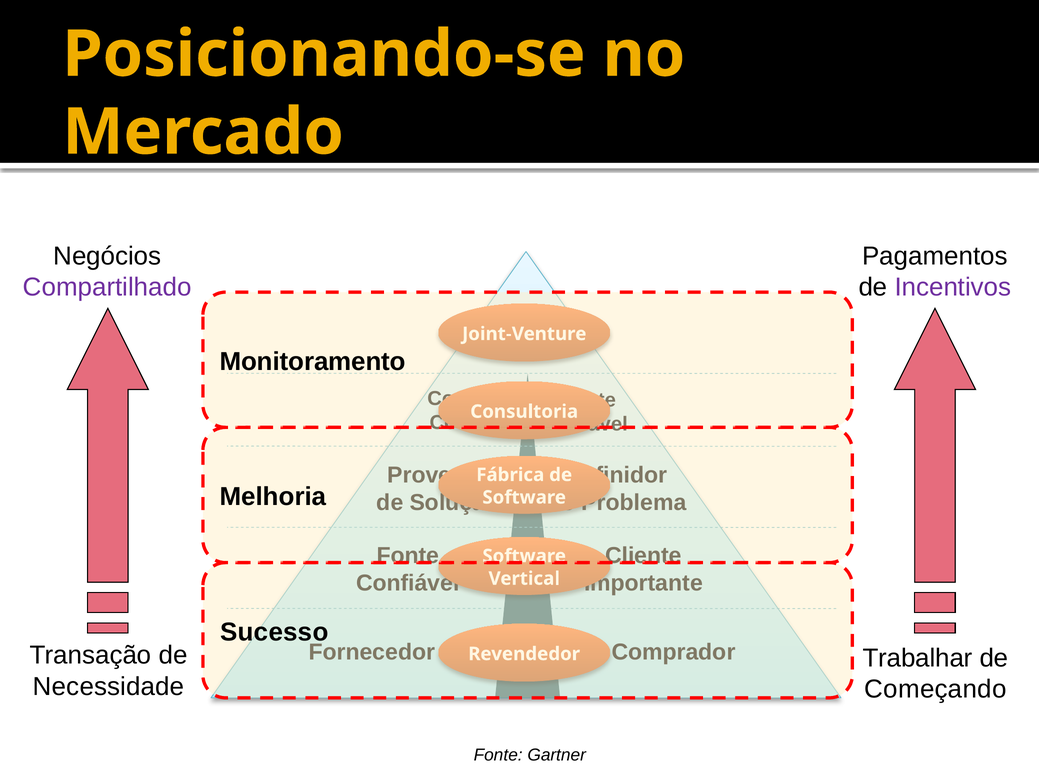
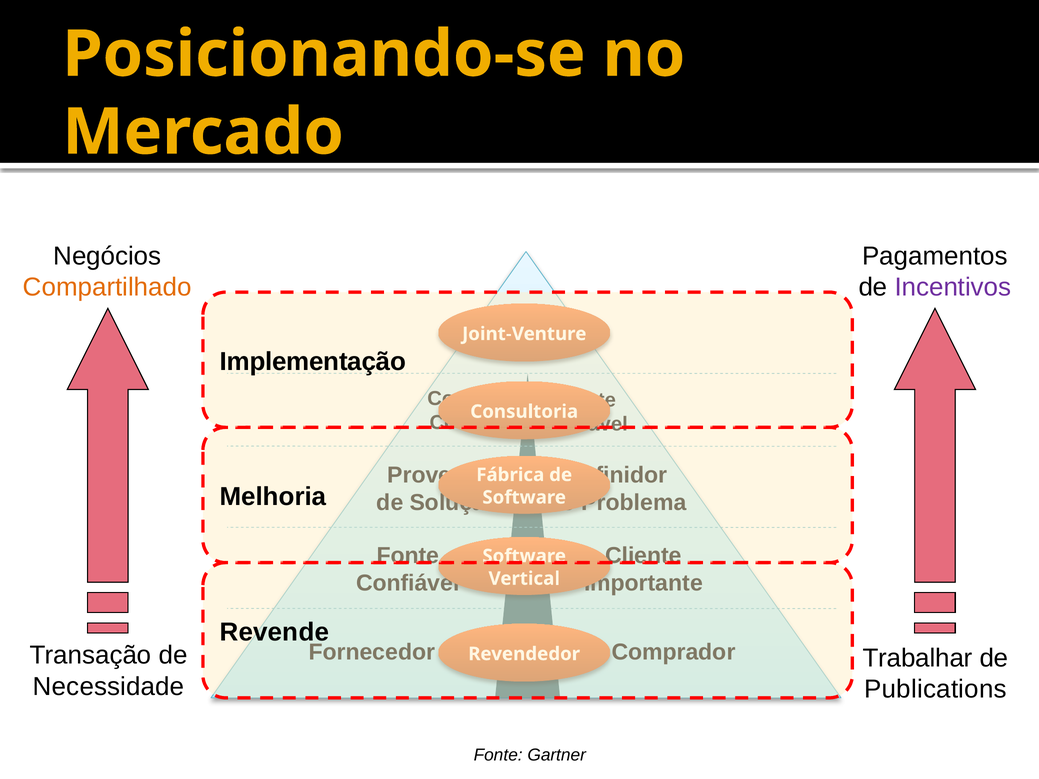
Compartilhado colour: purple -> orange
Monitoramento: Monitoramento -> Implementação
Sucesso: Sucesso -> Revende
Começando: Começando -> Publications
